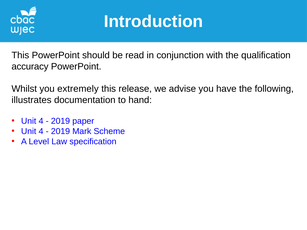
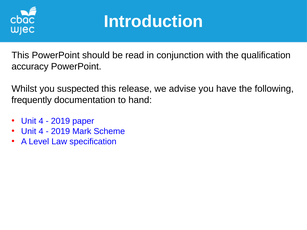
extremely: extremely -> suspected
illustrates: illustrates -> frequently
